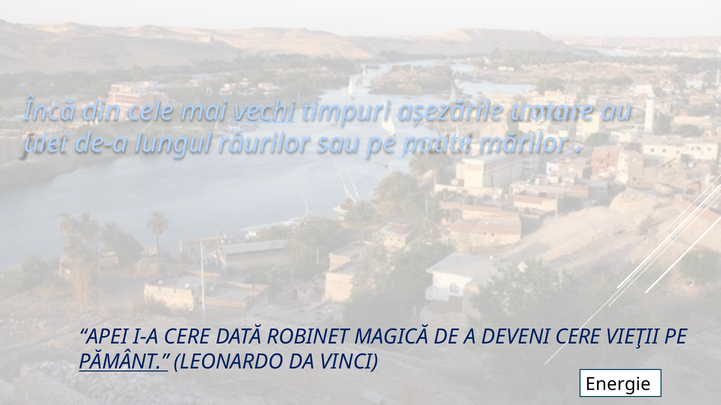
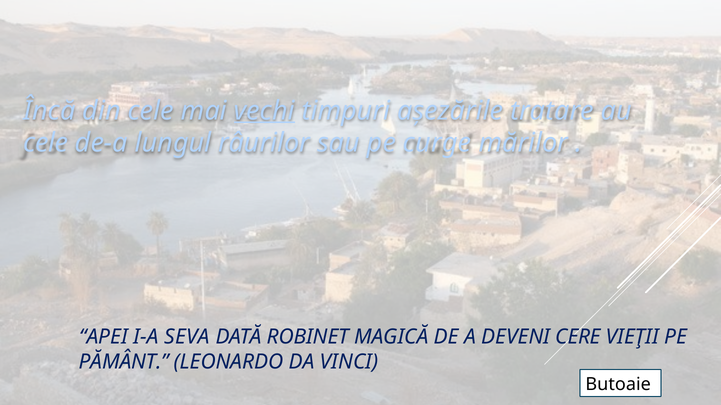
ulei at (46, 143): ulei -> cele
poate: poate -> curge
I-A CERE: CERE -> SEVA
PĂMÂNT underline: present -> none
Energie: Energie -> Butoaie
